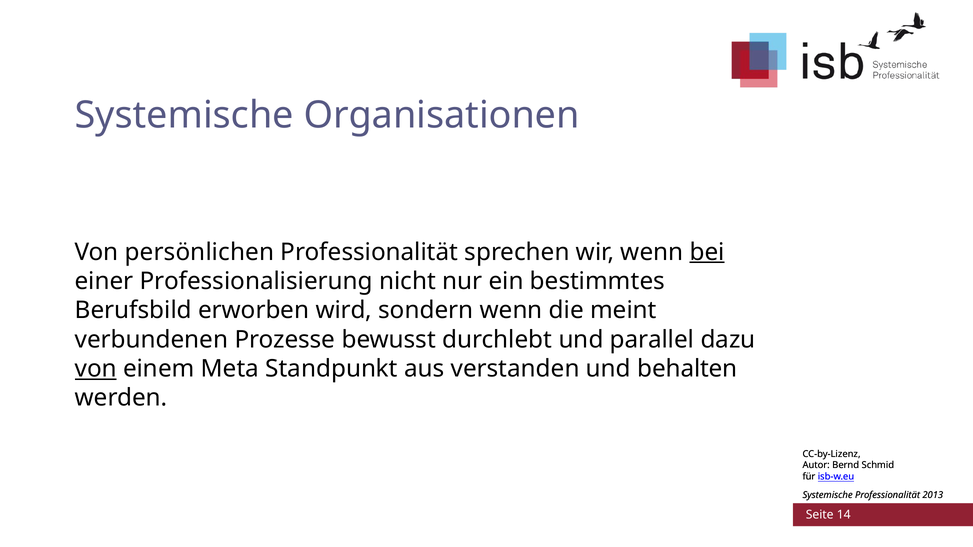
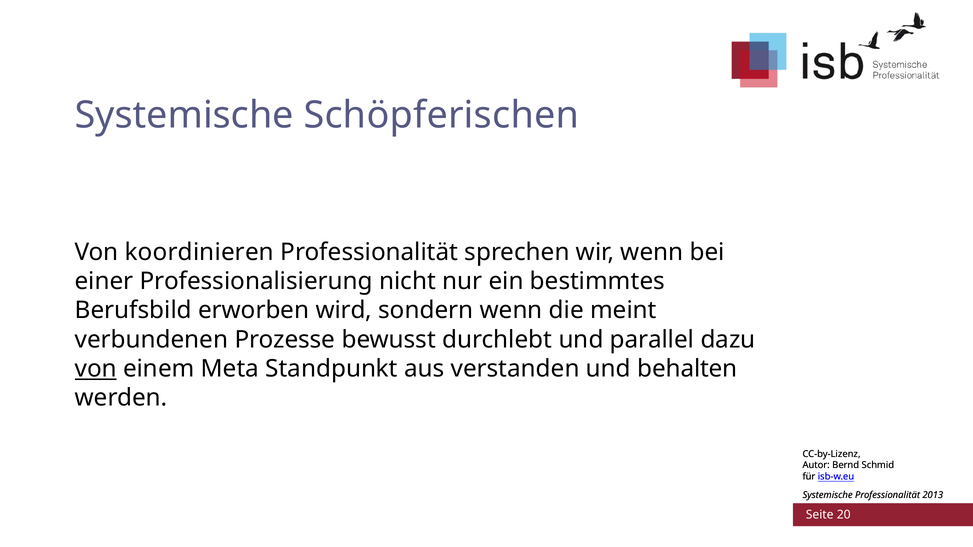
Organisationen: Organisationen -> Schöpferischen
persönlichen: persönlichen -> koordinieren
bei underline: present -> none
14: 14 -> 20
